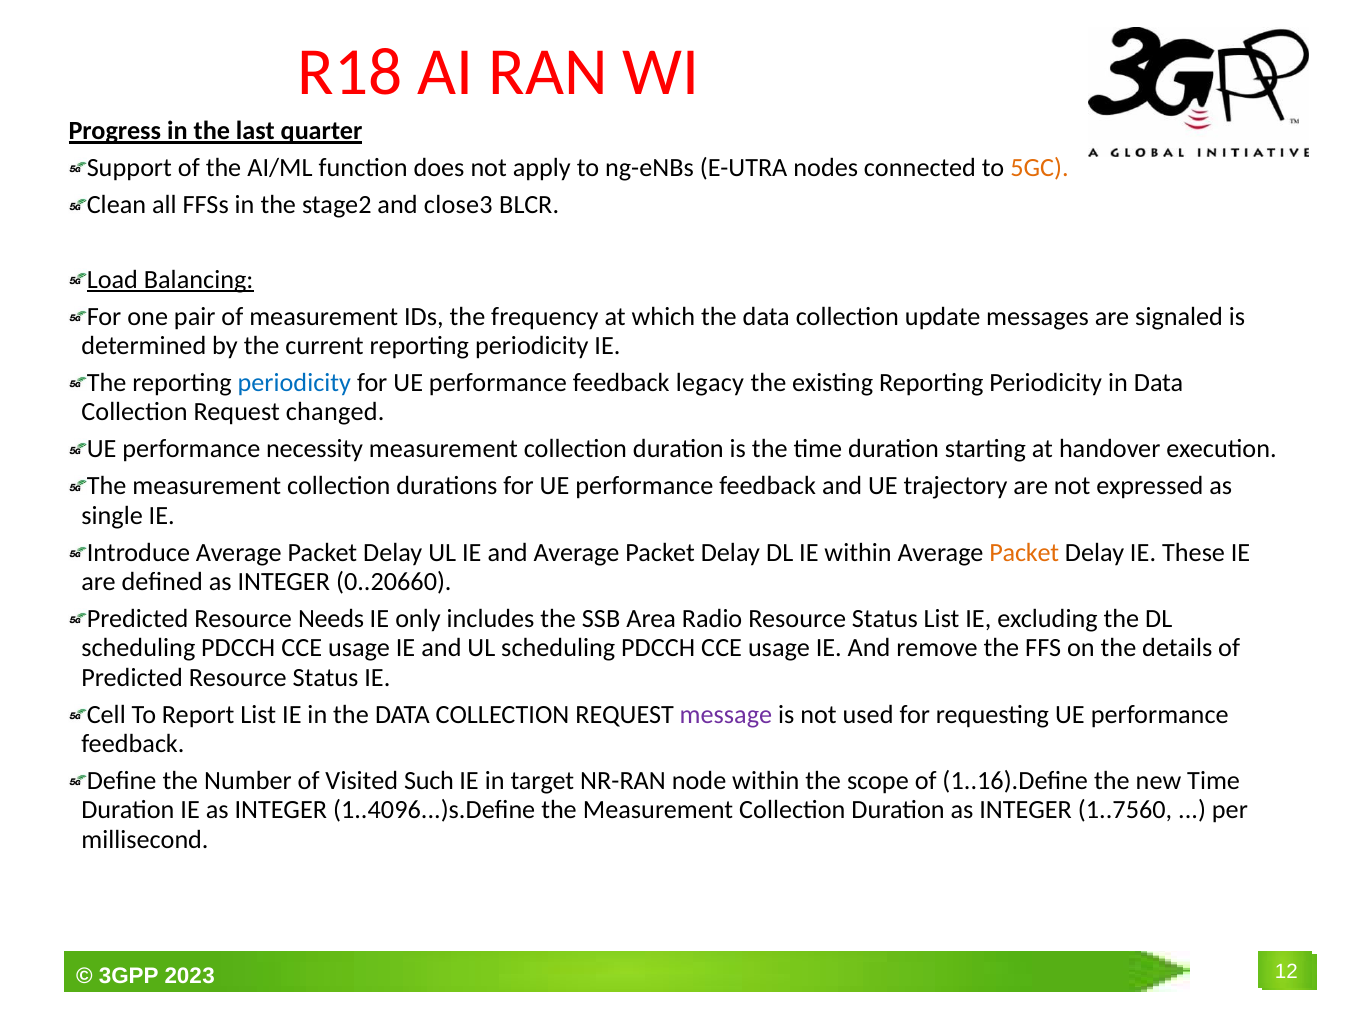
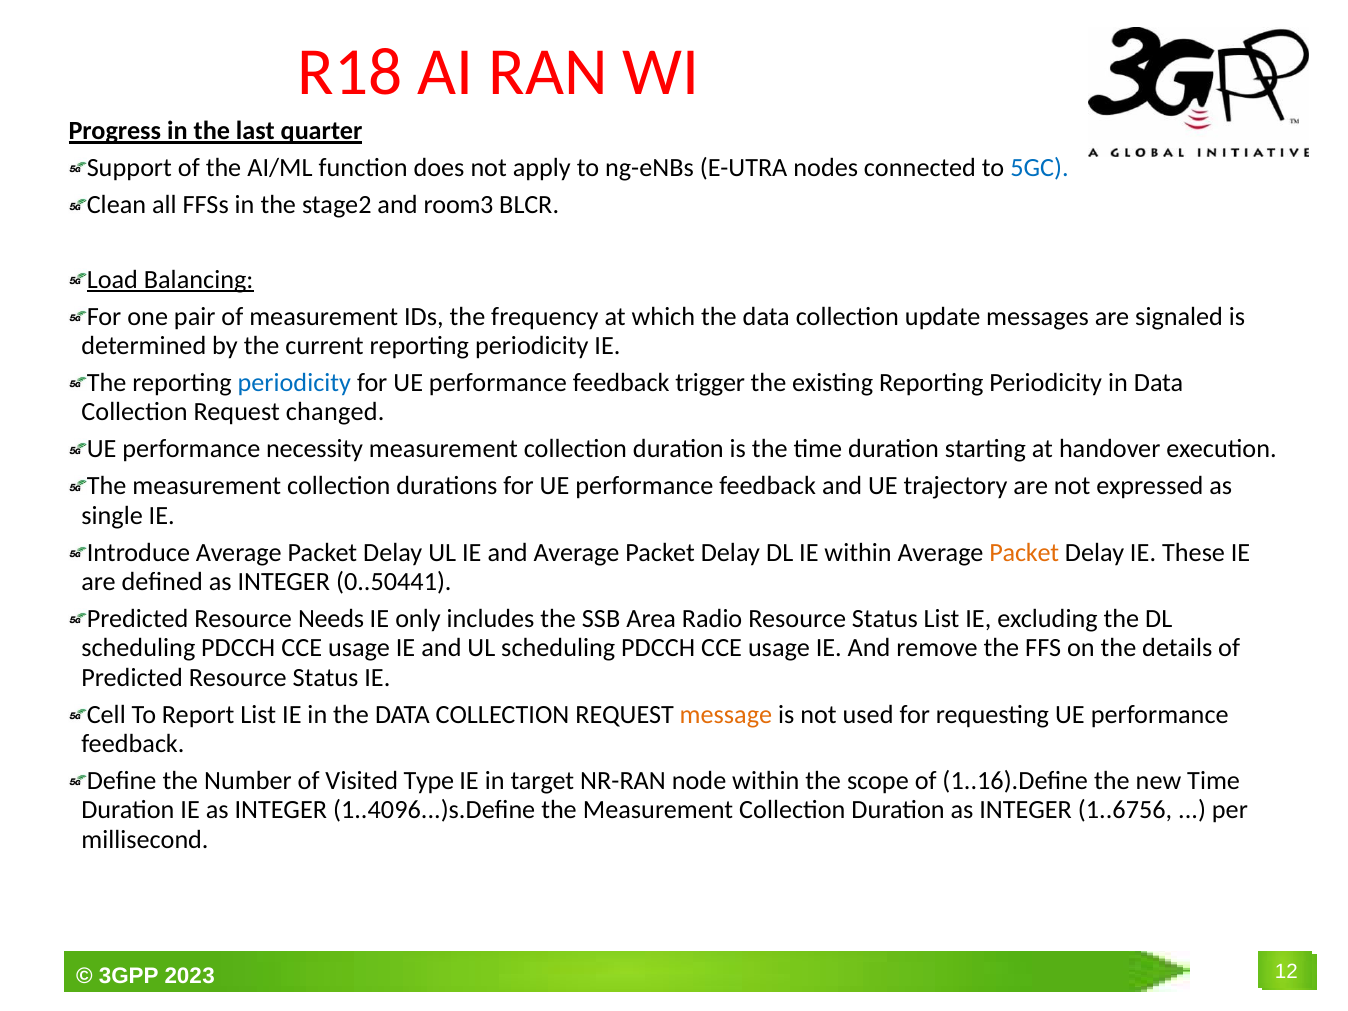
5GC colour: orange -> blue
close3: close3 -> room3
legacy: legacy -> trigger
0..20660: 0..20660 -> 0..50441
message colour: purple -> orange
Such: Such -> Type
1..7560: 1..7560 -> 1..6756
